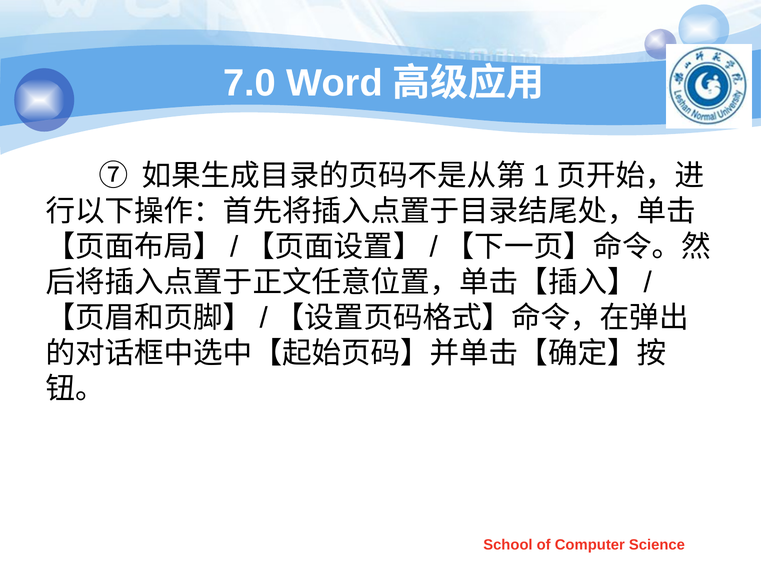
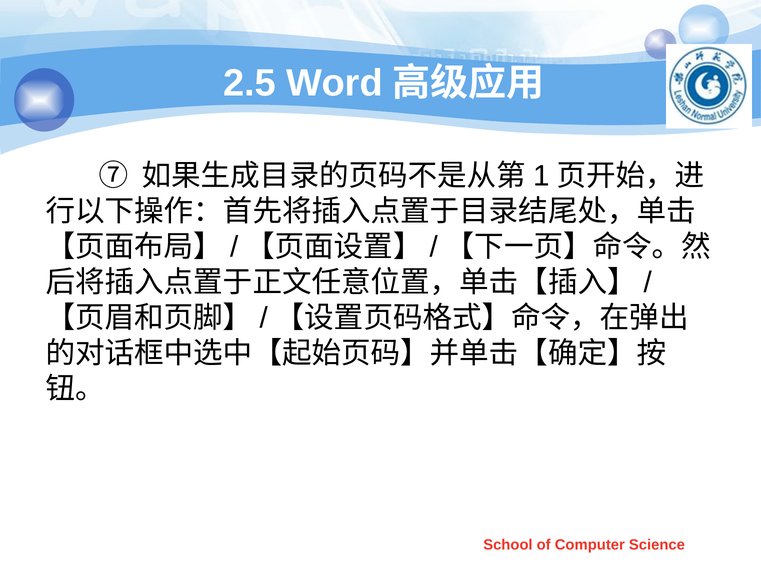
7.0: 7.0 -> 2.5
